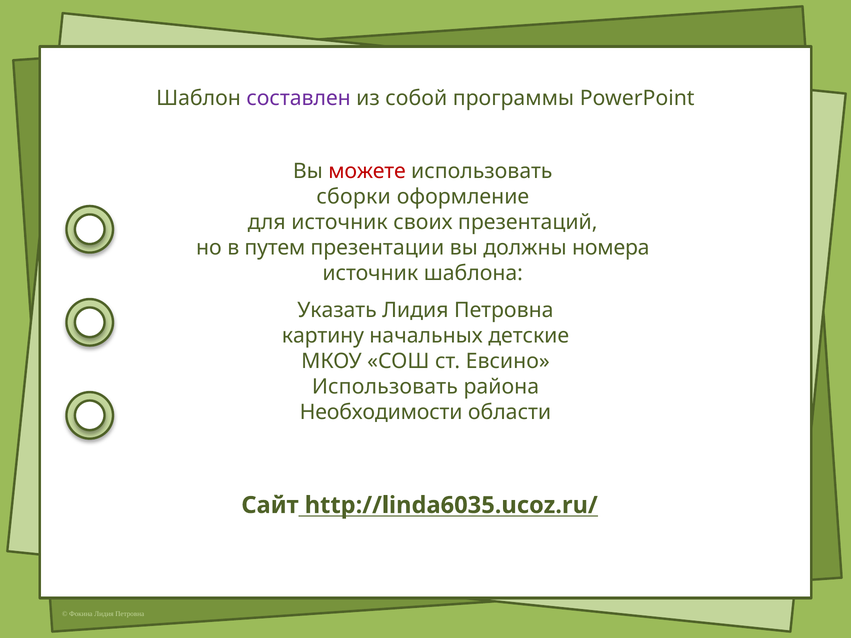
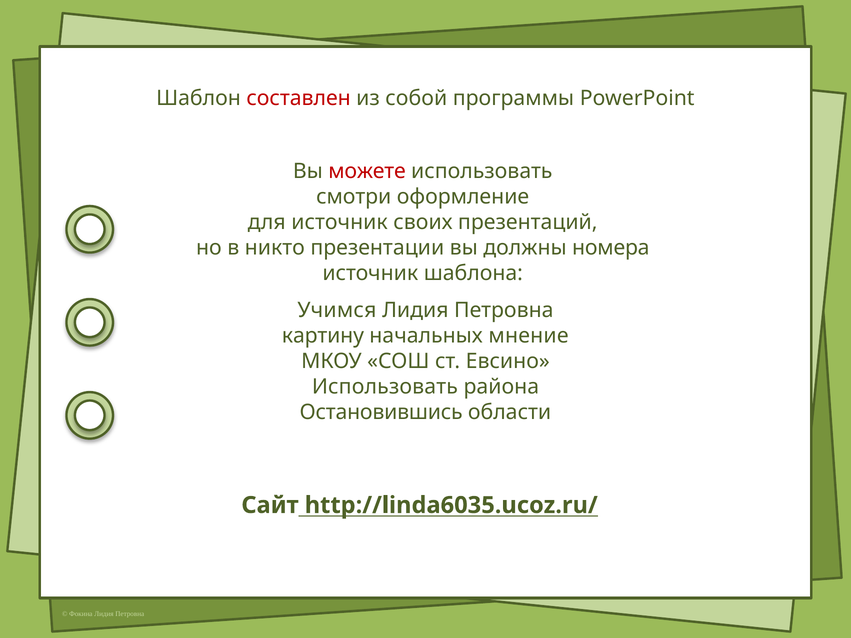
составлен colour: purple -> red
сборки: сборки -> смотри
путем: путем -> никто
Указать: Указать -> Учимся
детские: детские -> мнение
Необходимости: Необходимости -> Остановившись
